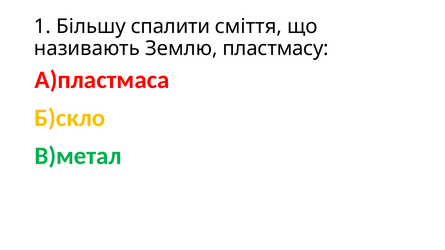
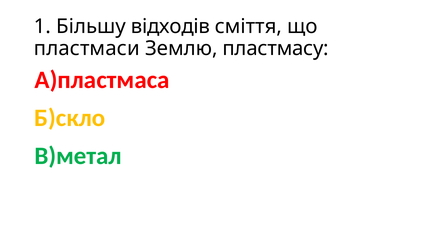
спалити: спалити -> відходів
називають: називають -> пластмаси
